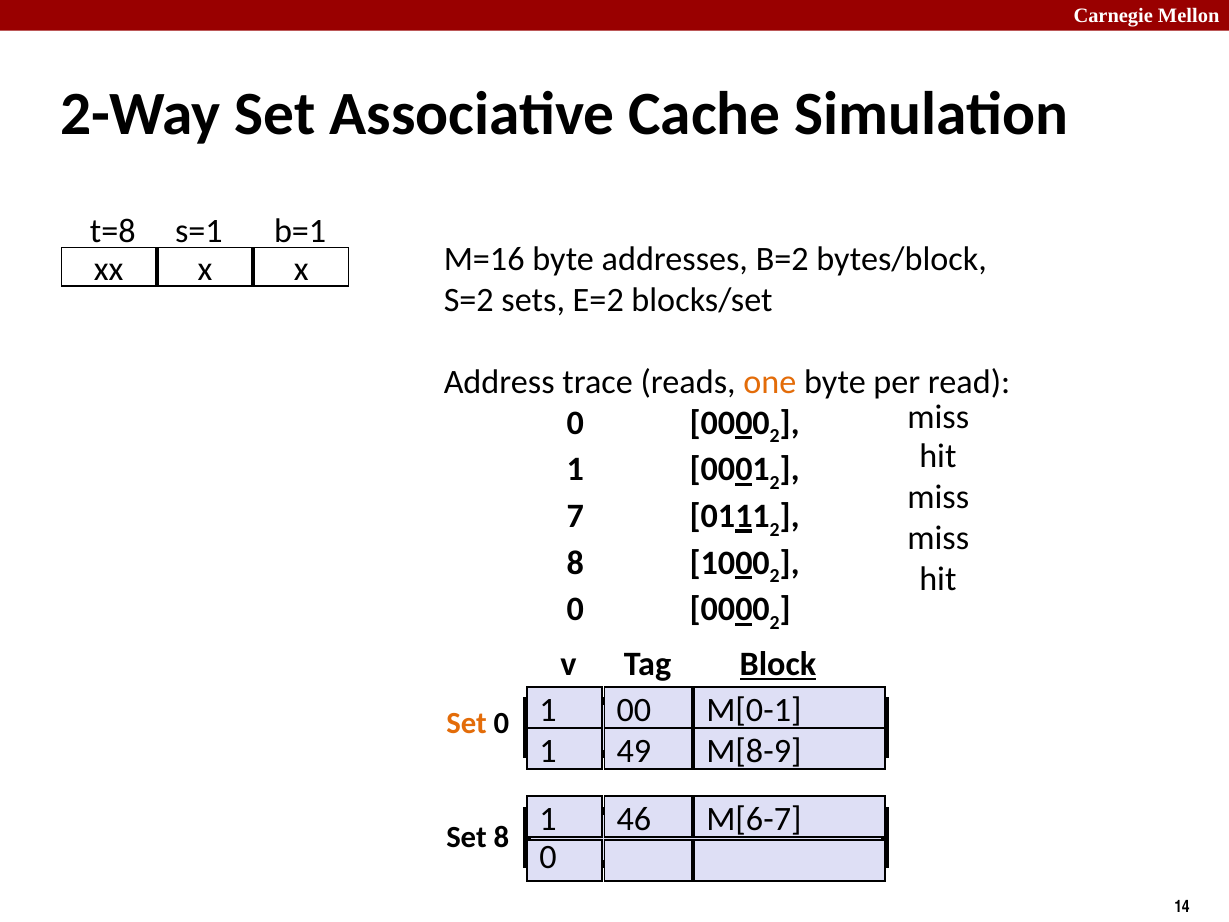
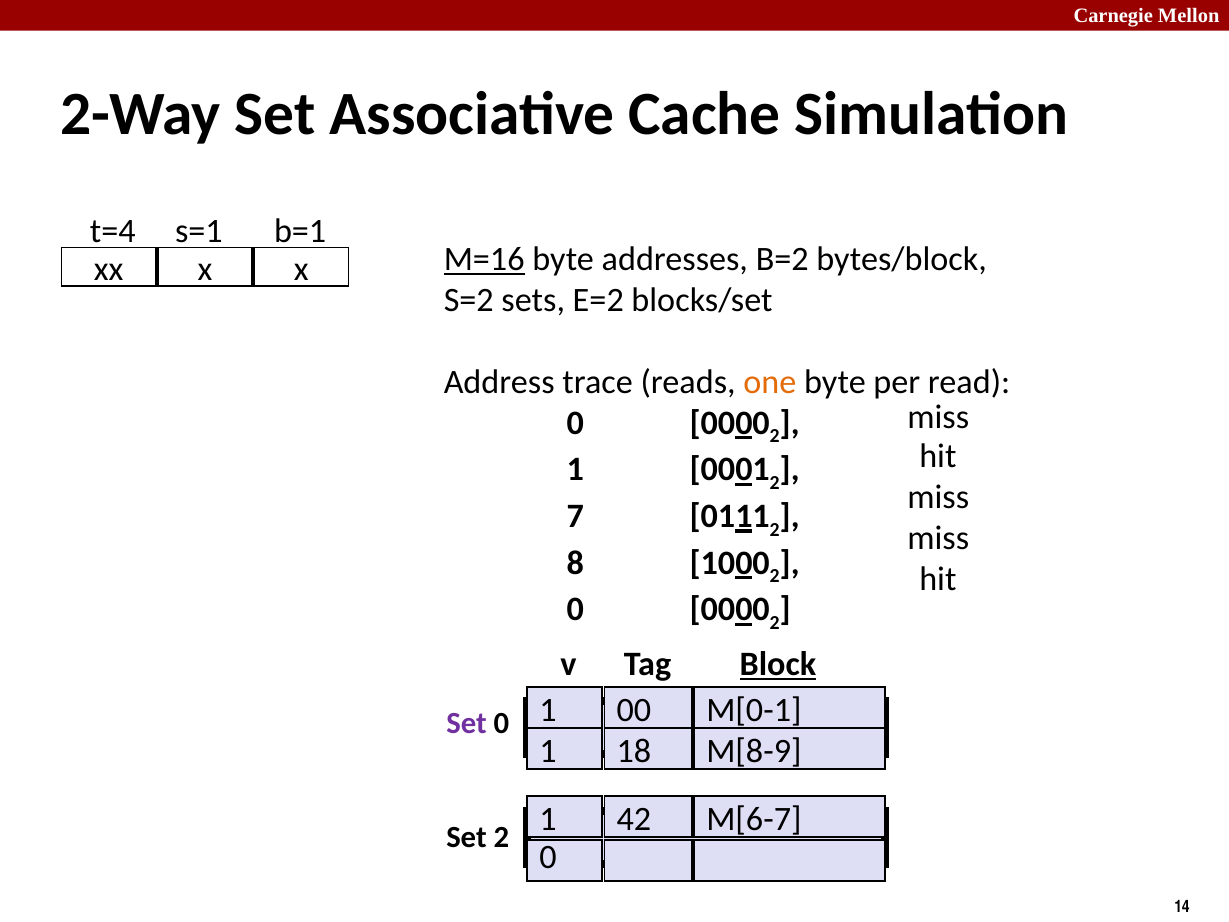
t=8: t=8 -> t=4
M=16 underline: none -> present
Set at (467, 723) colour: orange -> purple
49: 49 -> 18
46: 46 -> 42
Set 8: 8 -> 2
